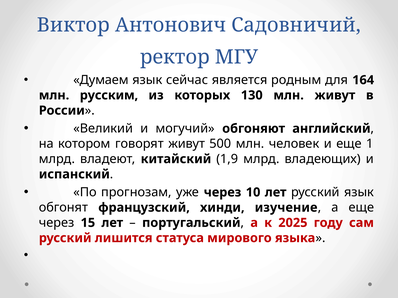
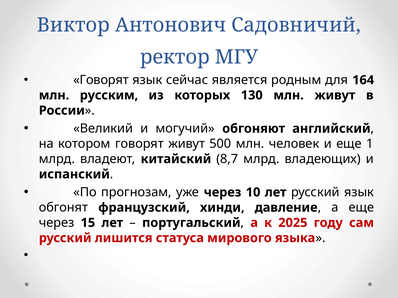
Думаем at (101, 80): Думаем -> Говорят
1,9: 1,9 -> 8,7
изучение: изучение -> давление
